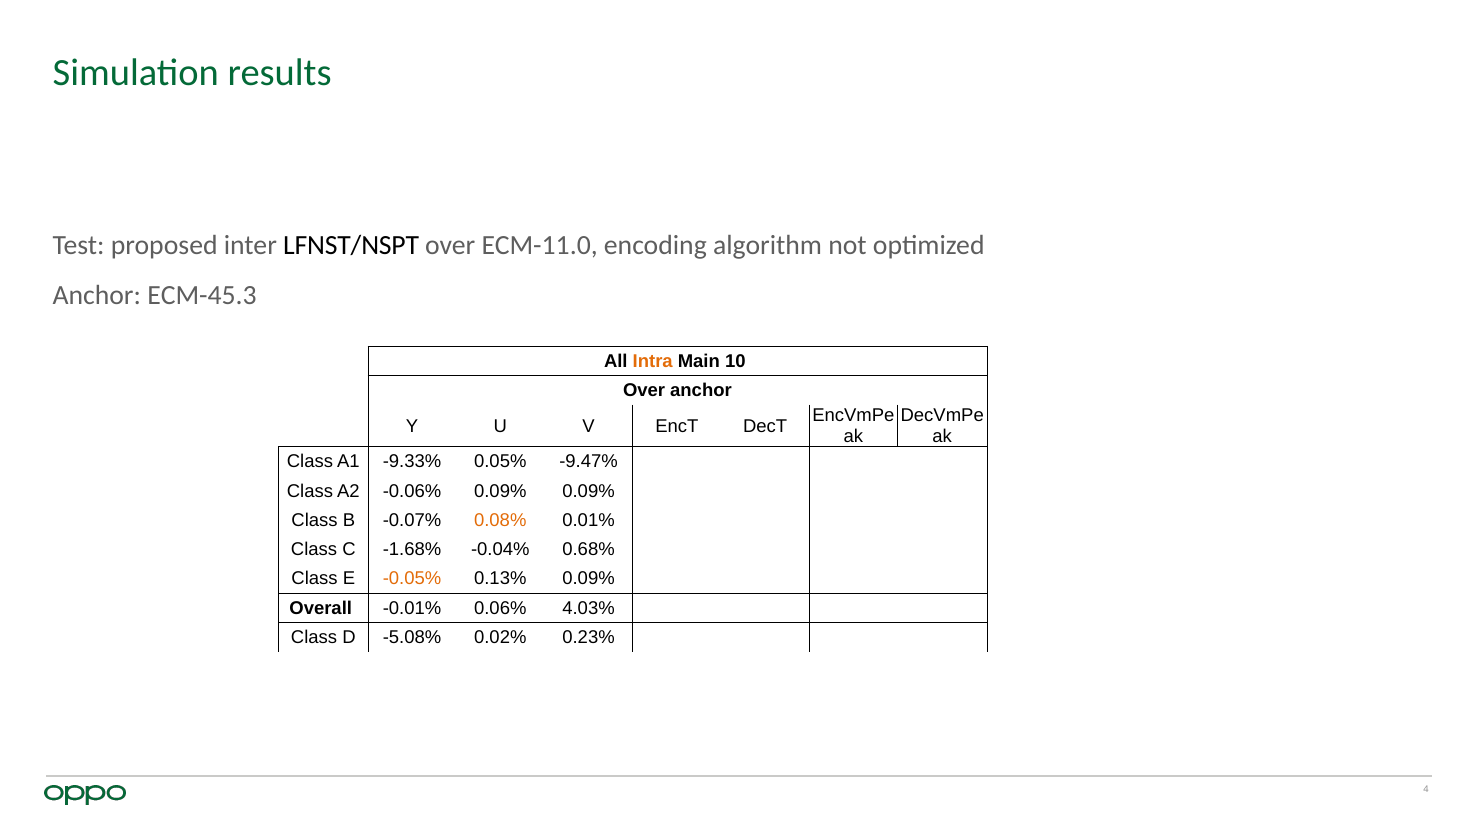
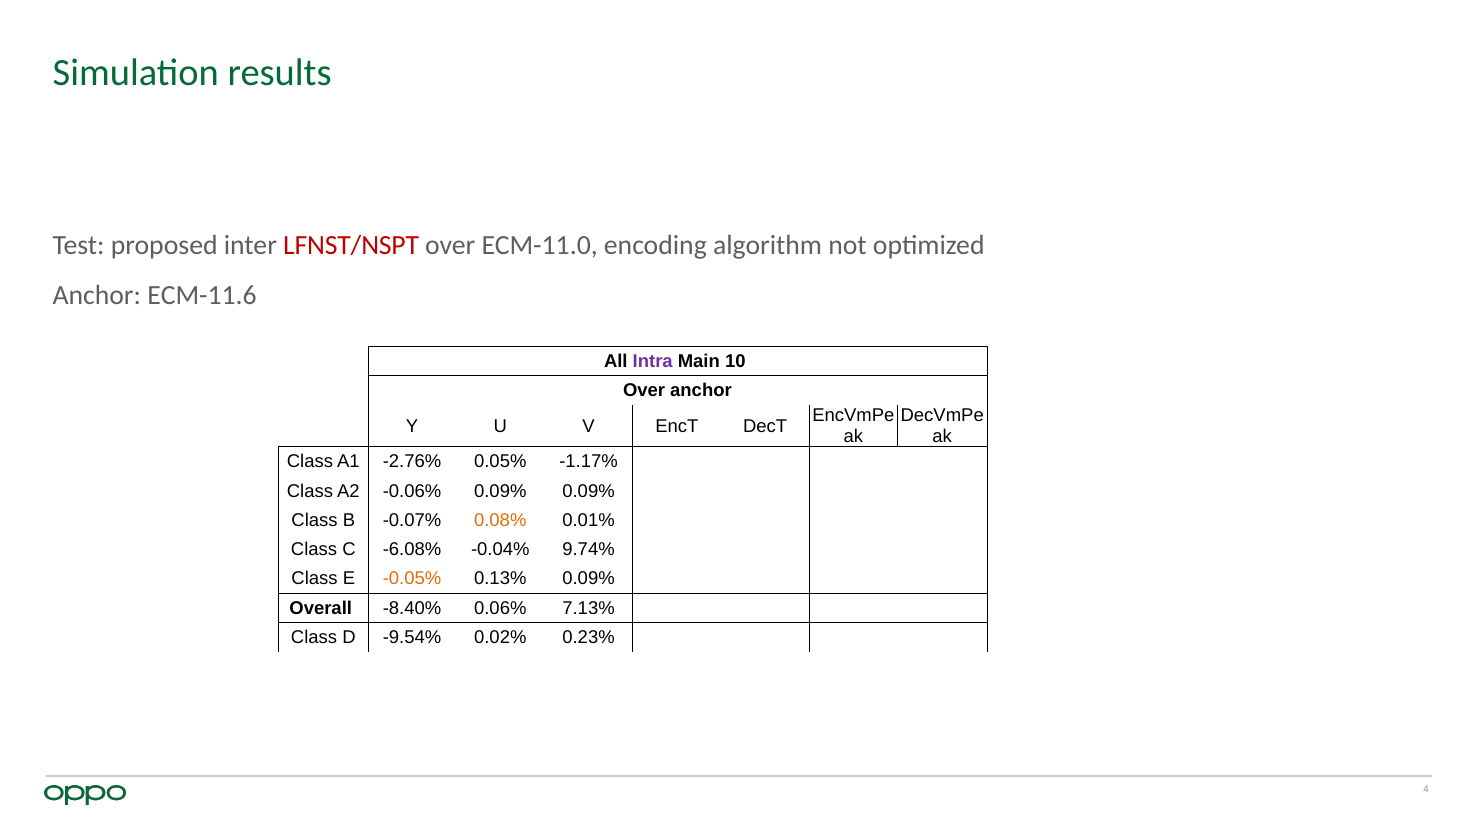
LFNST/NSPT colour: black -> red
ECM-45.3: ECM-45.3 -> ECM-11.6
Intra colour: orange -> purple
-9.33%: -9.33% -> -2.76%
-9.47%: -9.47% -> -1.17%
-1.68%: -1.68% -> -6.08%
0.68%: 0.68% -> 9.74%
-0.01%: -0.01% -> -8.40%
4.03%: 4.03% -> 7.13%
-5.08%: -5.08% -> -9.54%
